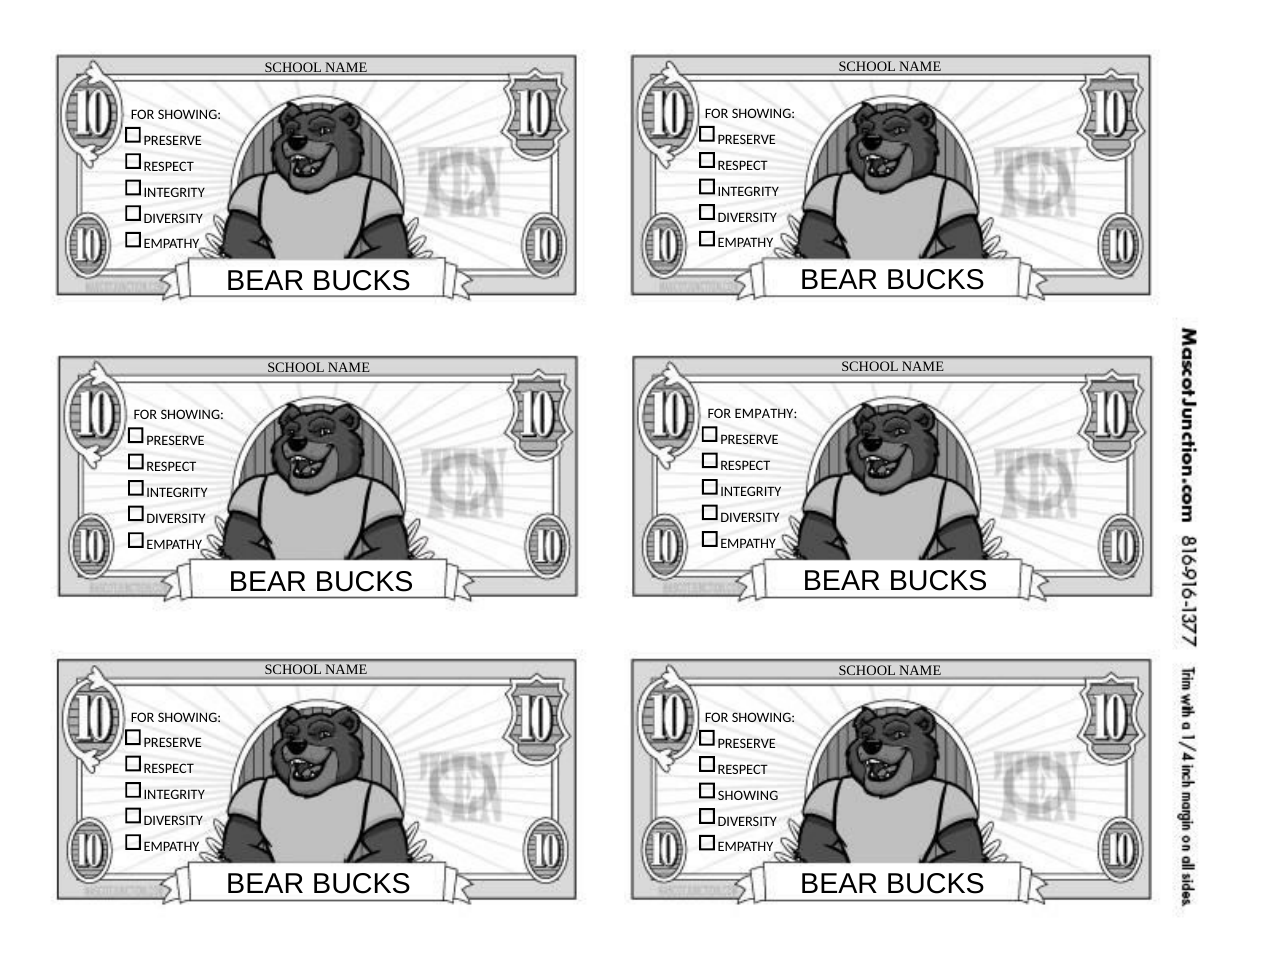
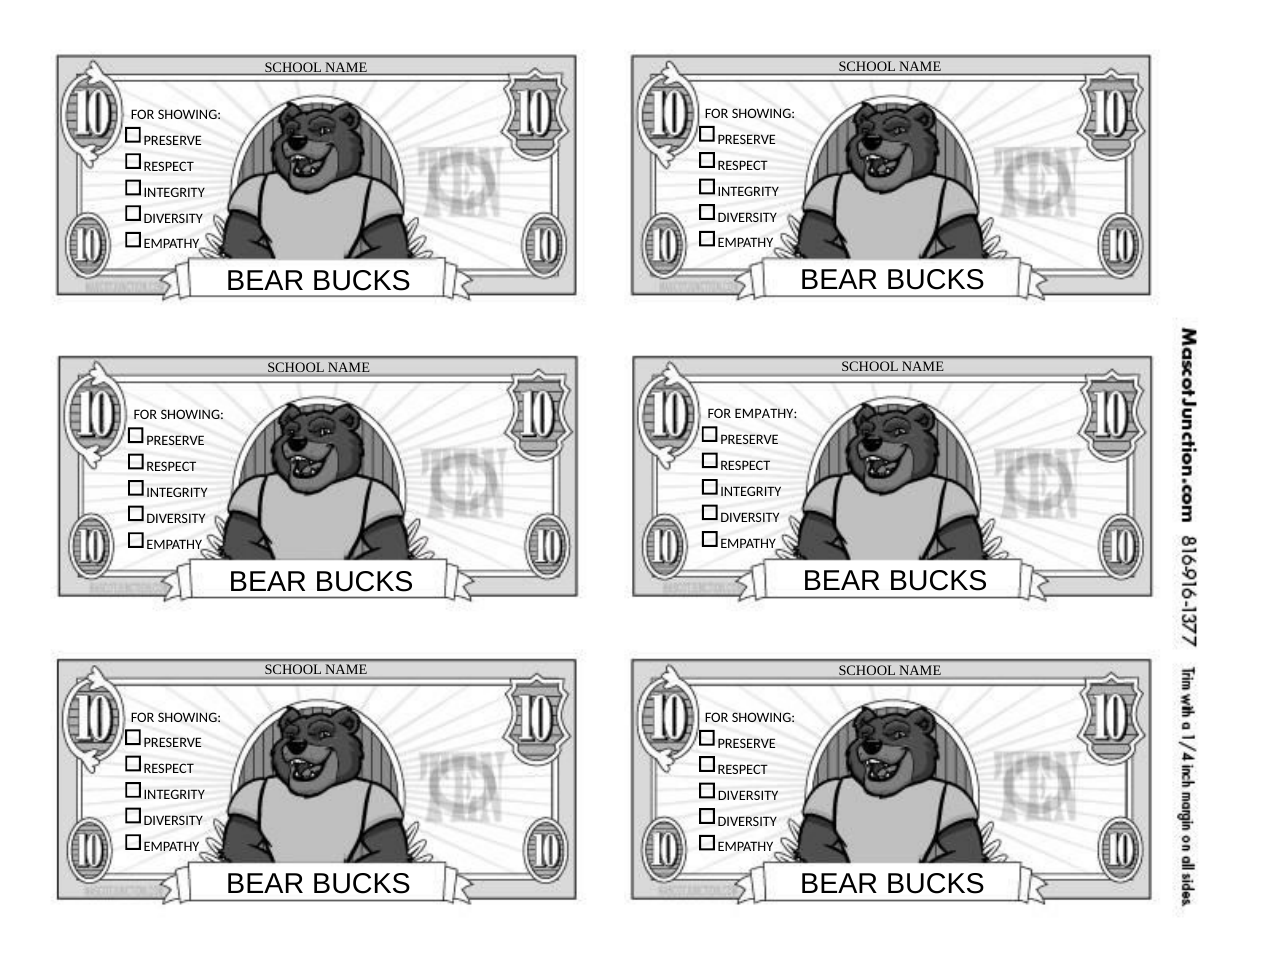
SHOWING at (748, 796): SHOWING -> DIVERSITY
